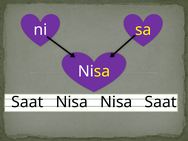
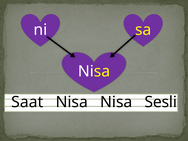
Nisa Saat: Saat -> Sesli
